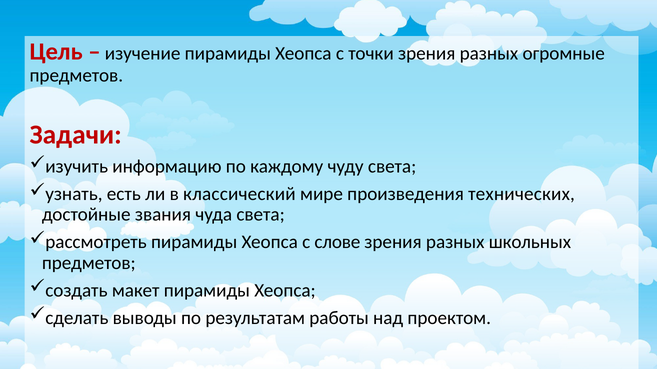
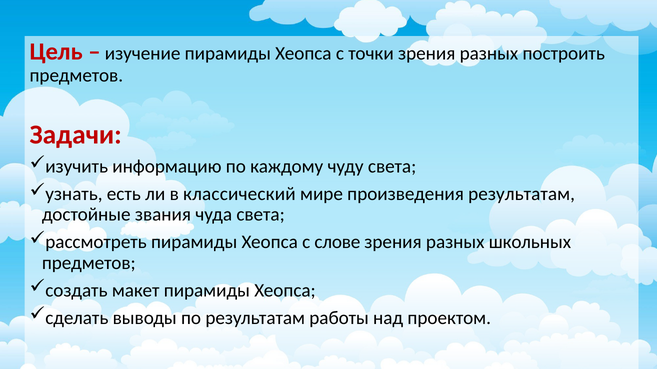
огромные: огромные -> построить
произведения технических: технических -> результатам
